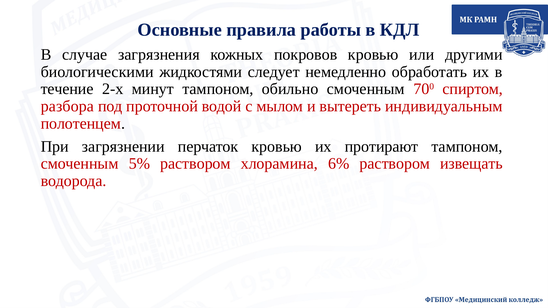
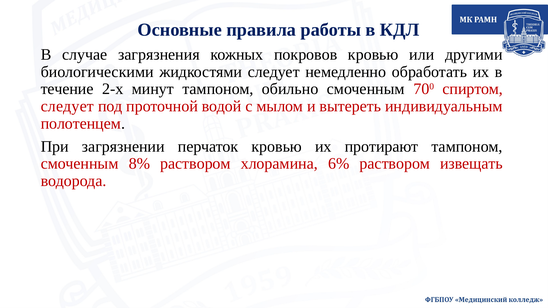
разбора at (67, 106): разбора -> следует
5%: 5% -> 8%
